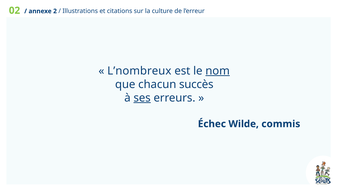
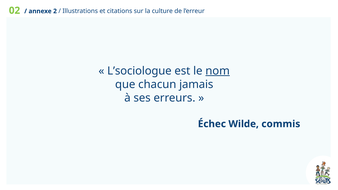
L’nombreux: L’nombreux -> L’sociologue
succès: succès -> jamais
ses underline: present -> none
